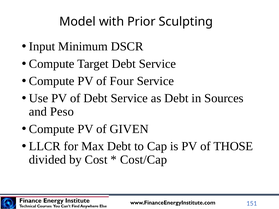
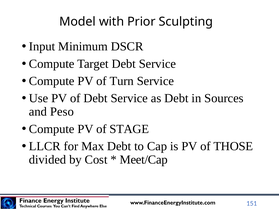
Four: Four -> Turn
GIVEN: GIVEN -> STAGE
Cost/Cap: Cost/Cap -> Meet/Cap
